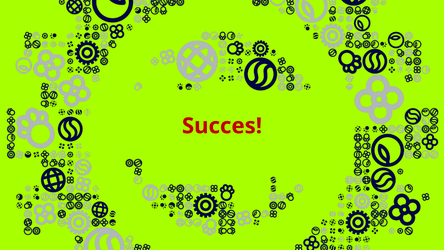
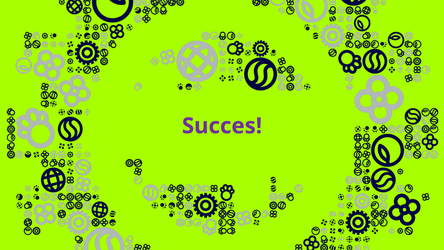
Succes colour: red -> purple
